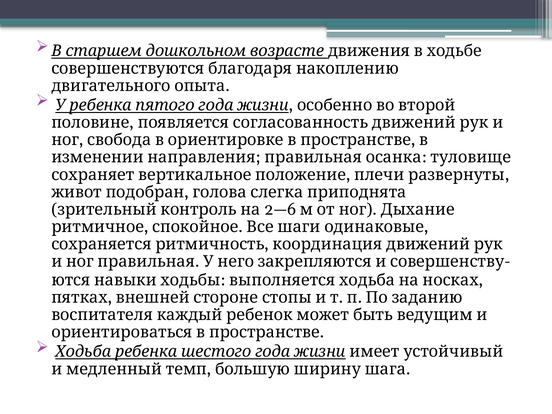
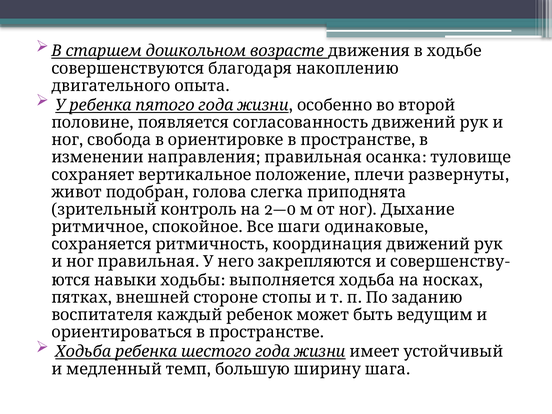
2—6: 2—6 -> 2—0
